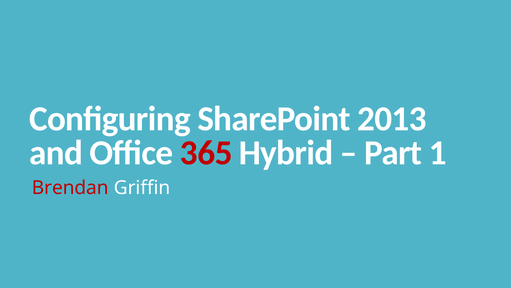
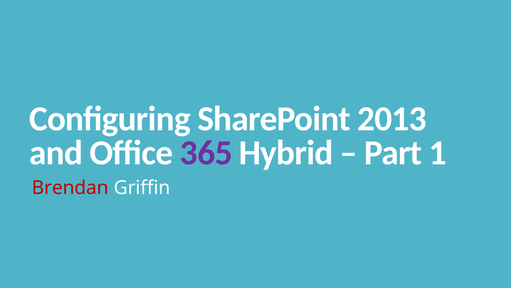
365 colour: red -> purple
